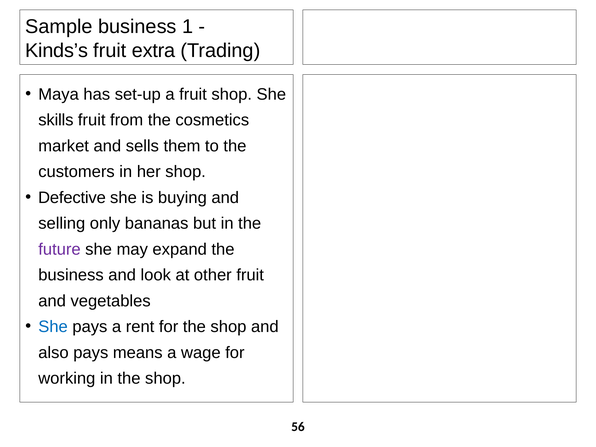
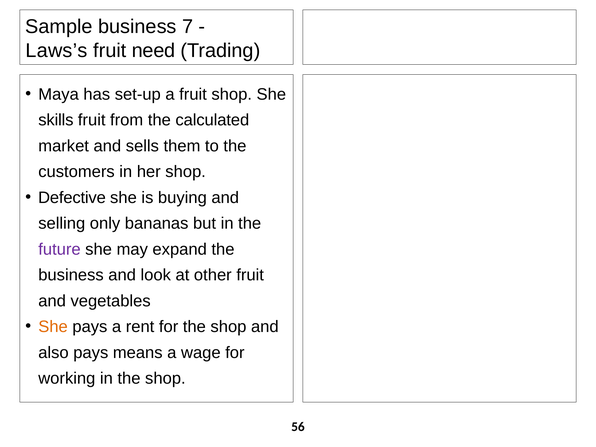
1: 1 -> 7
Kinds’s: Kinds’s -> Laws’s
extra: extra -> need
cosmetics: cosmetics -> calculated
She at (53, 327) colour: blue -> orange
